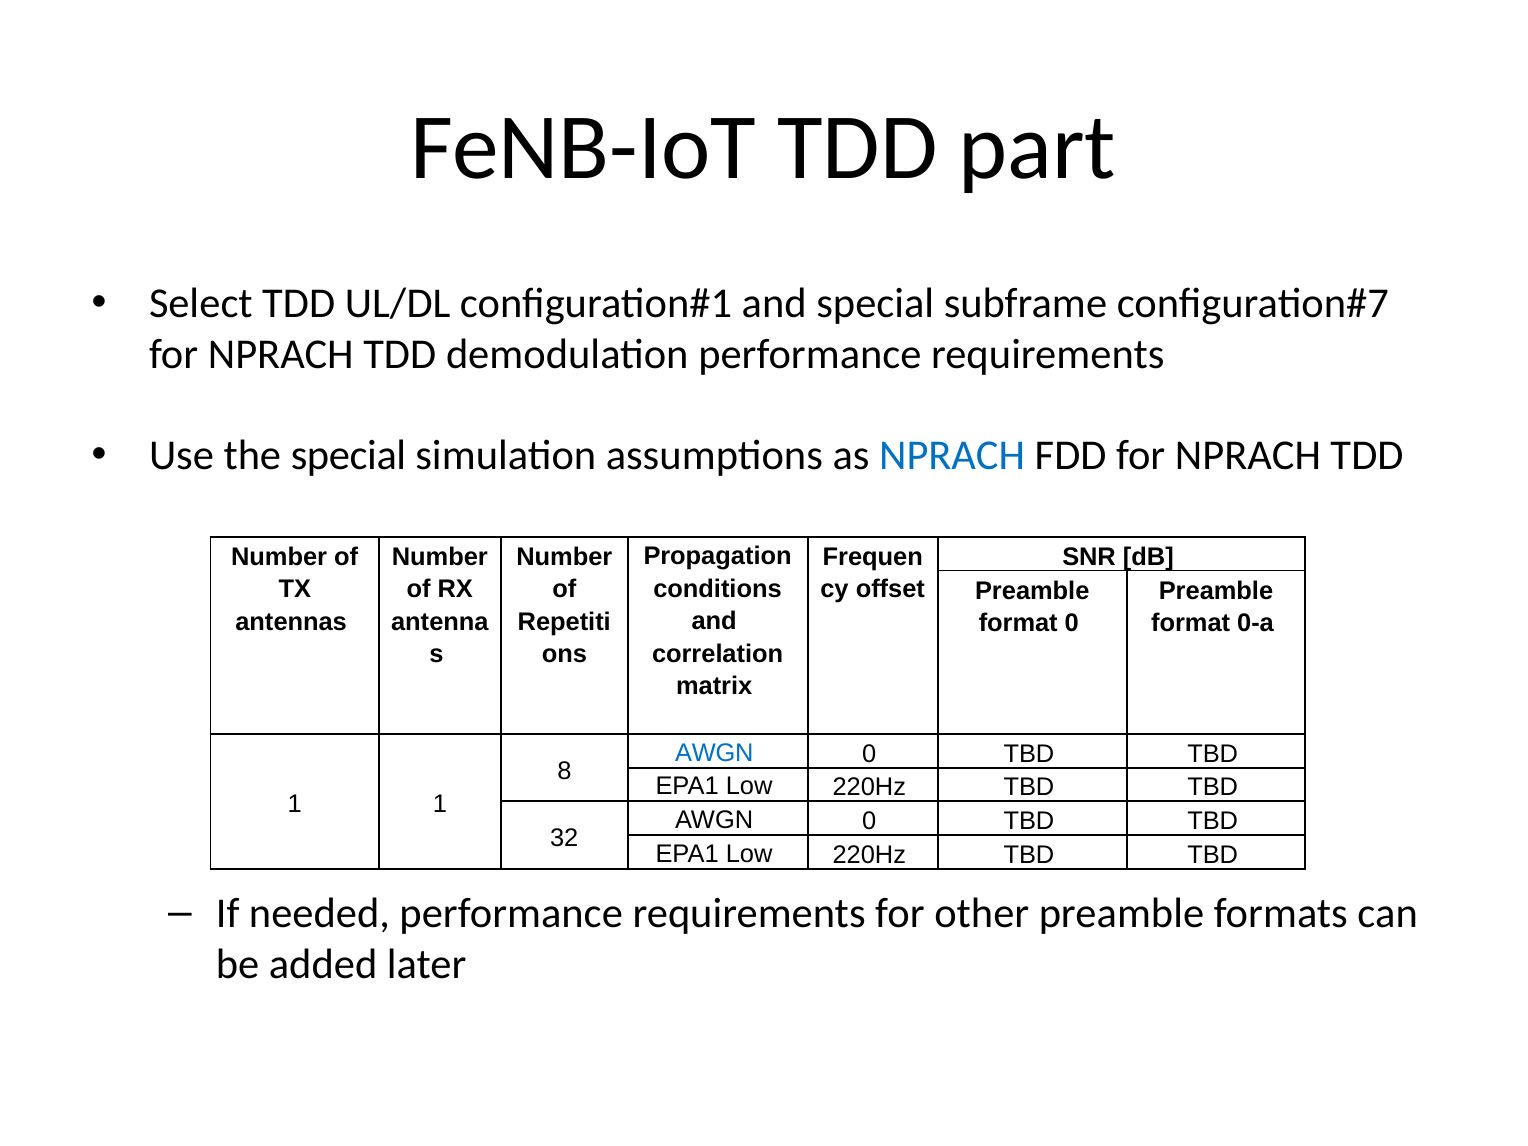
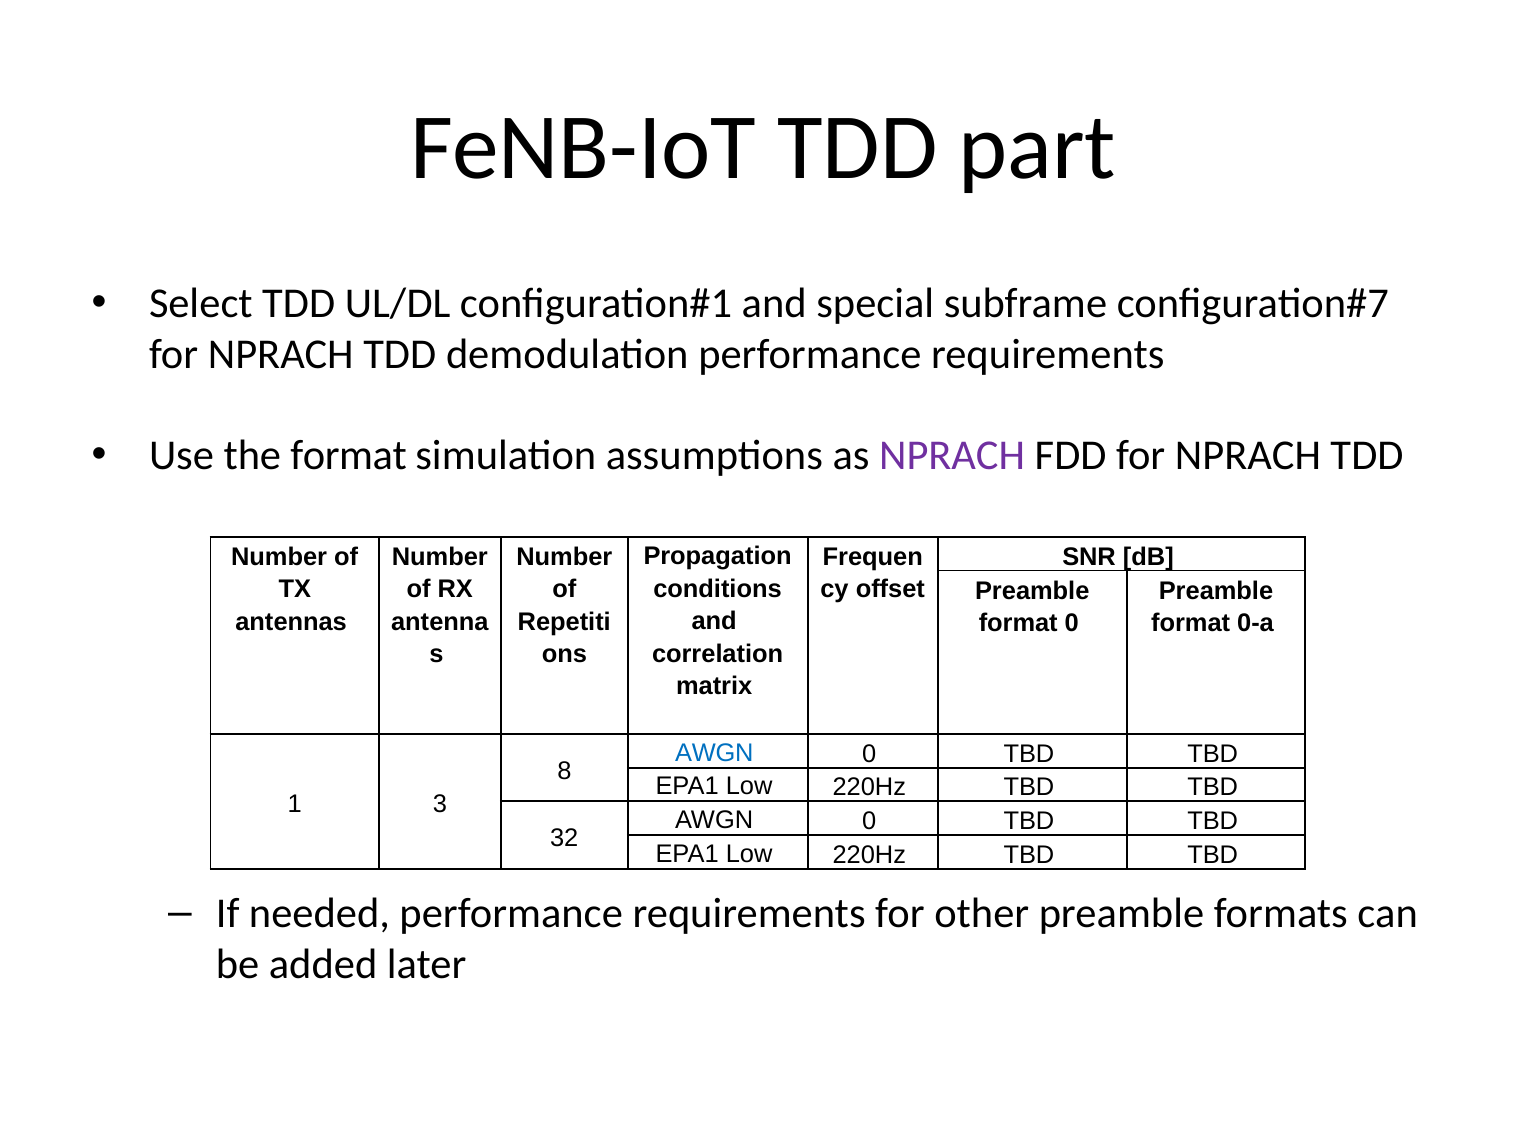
the special: special -> format
NPRACH at (952, 456) colour: blue -> purple
1 1: 1 -> 3
